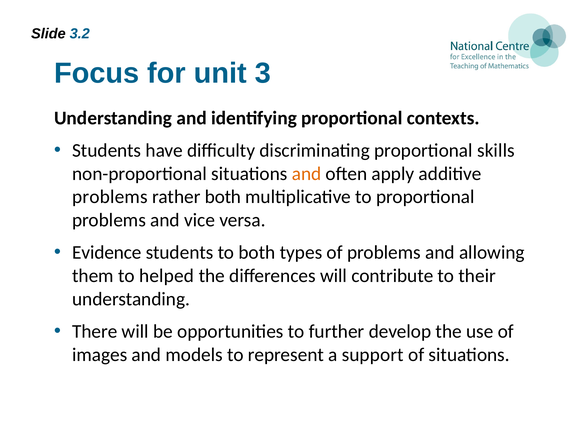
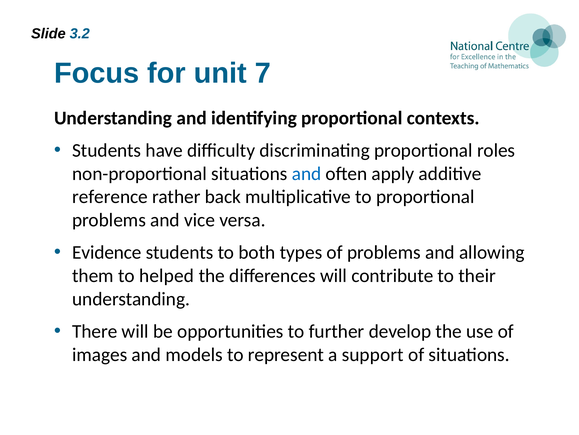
3: 3 -> 7
skills: skills -> roles
and at (307, 173) colour: orange -> blue
problems at (110, 197): problems -> reference
rather both: both -> back
